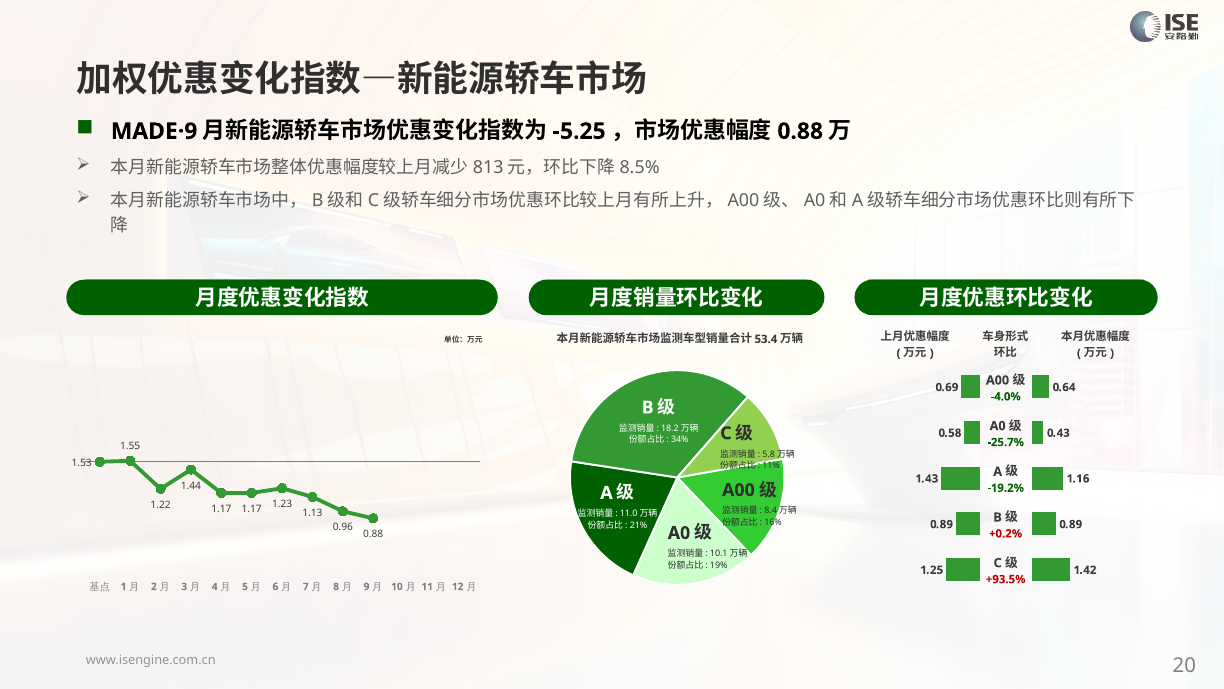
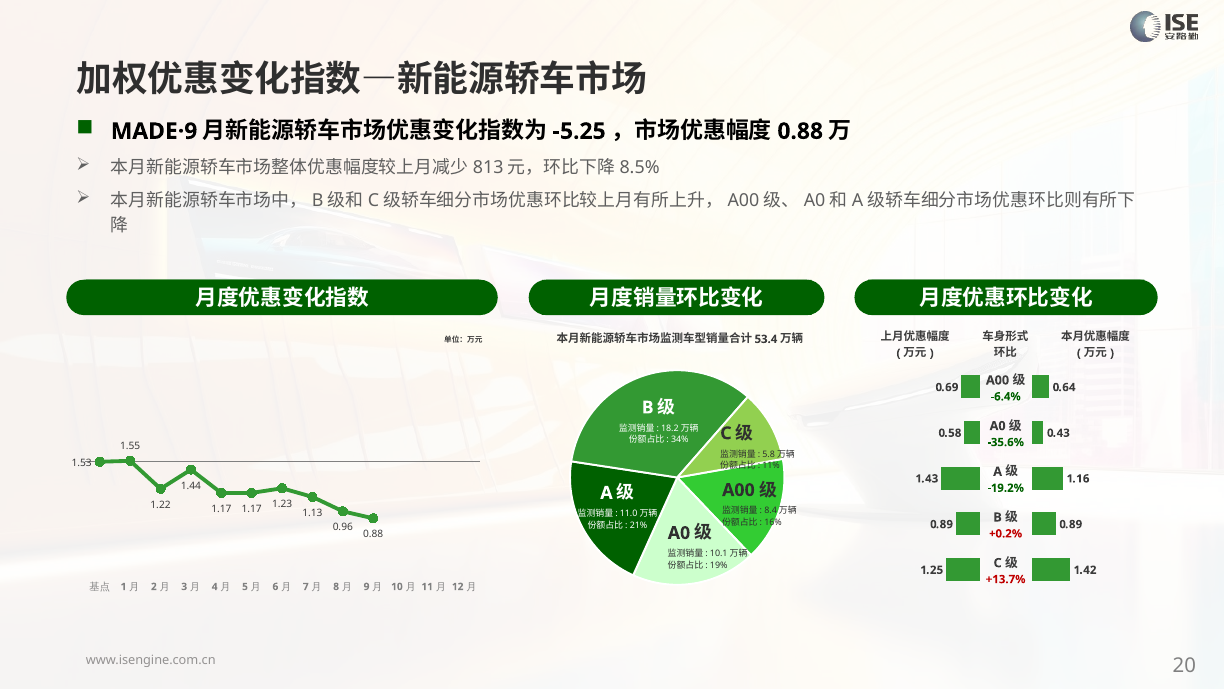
-4.0%: -4.0% -> -6.4%
-25.7%: -25.7% -> -35.6%
+93.5%: +93.5% -> +13.7%
